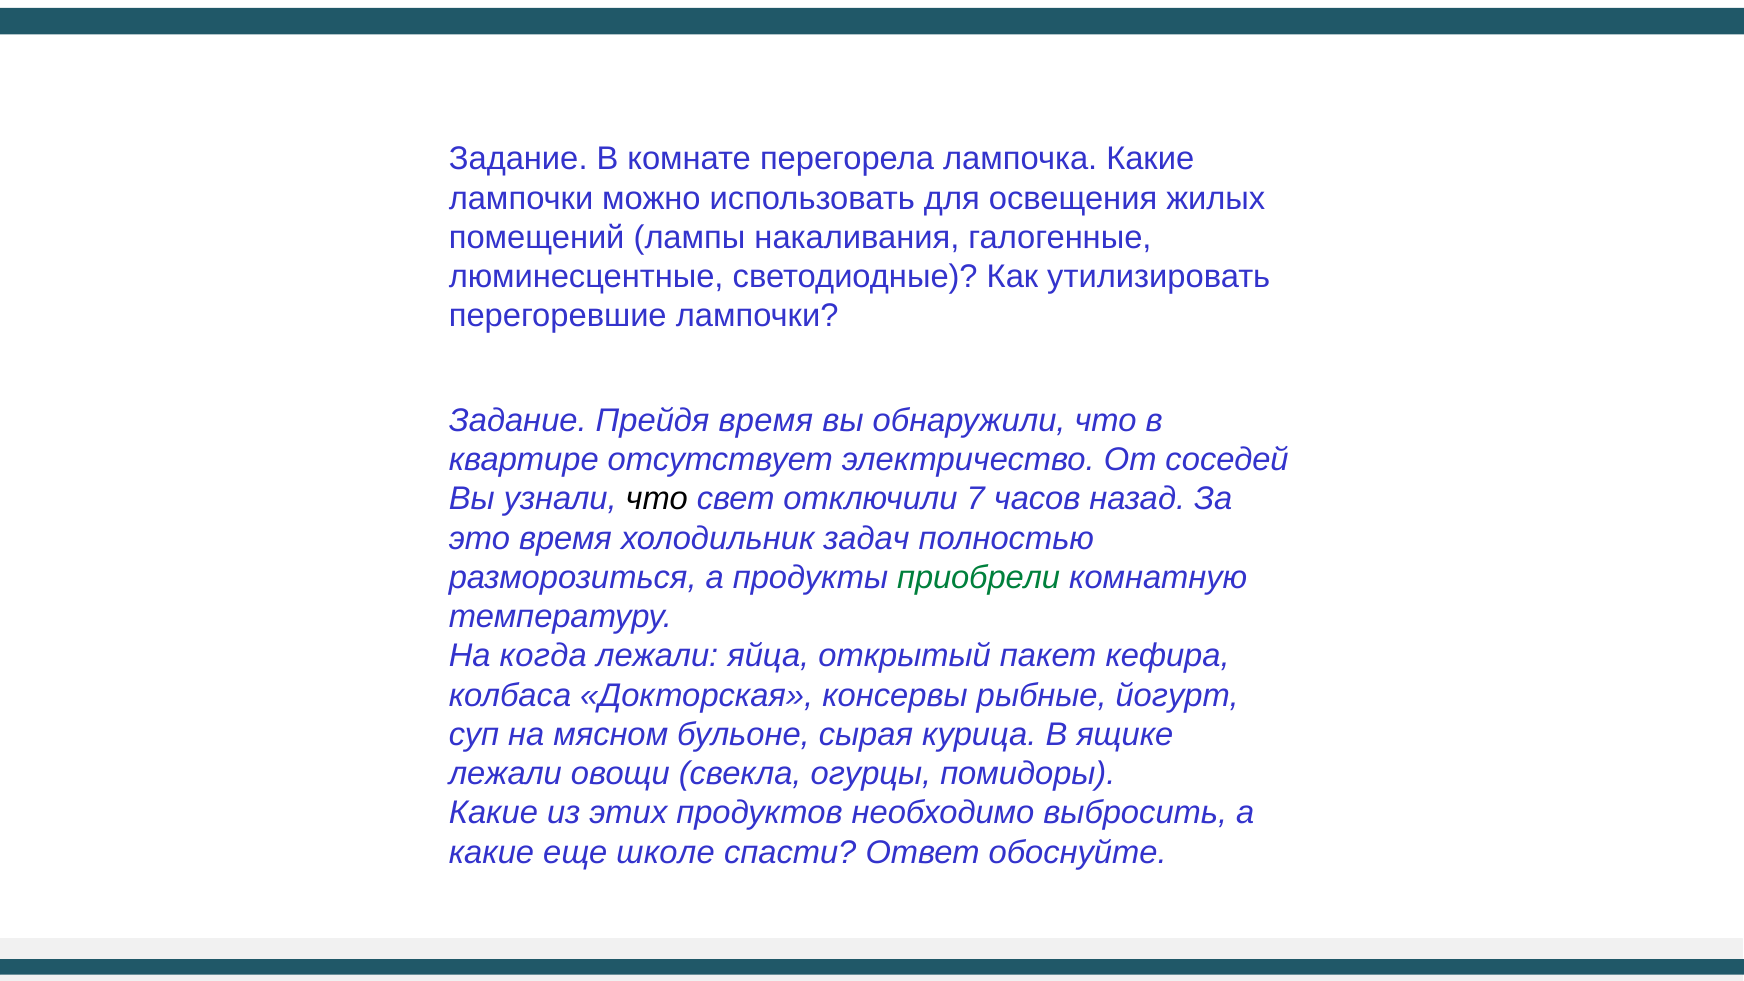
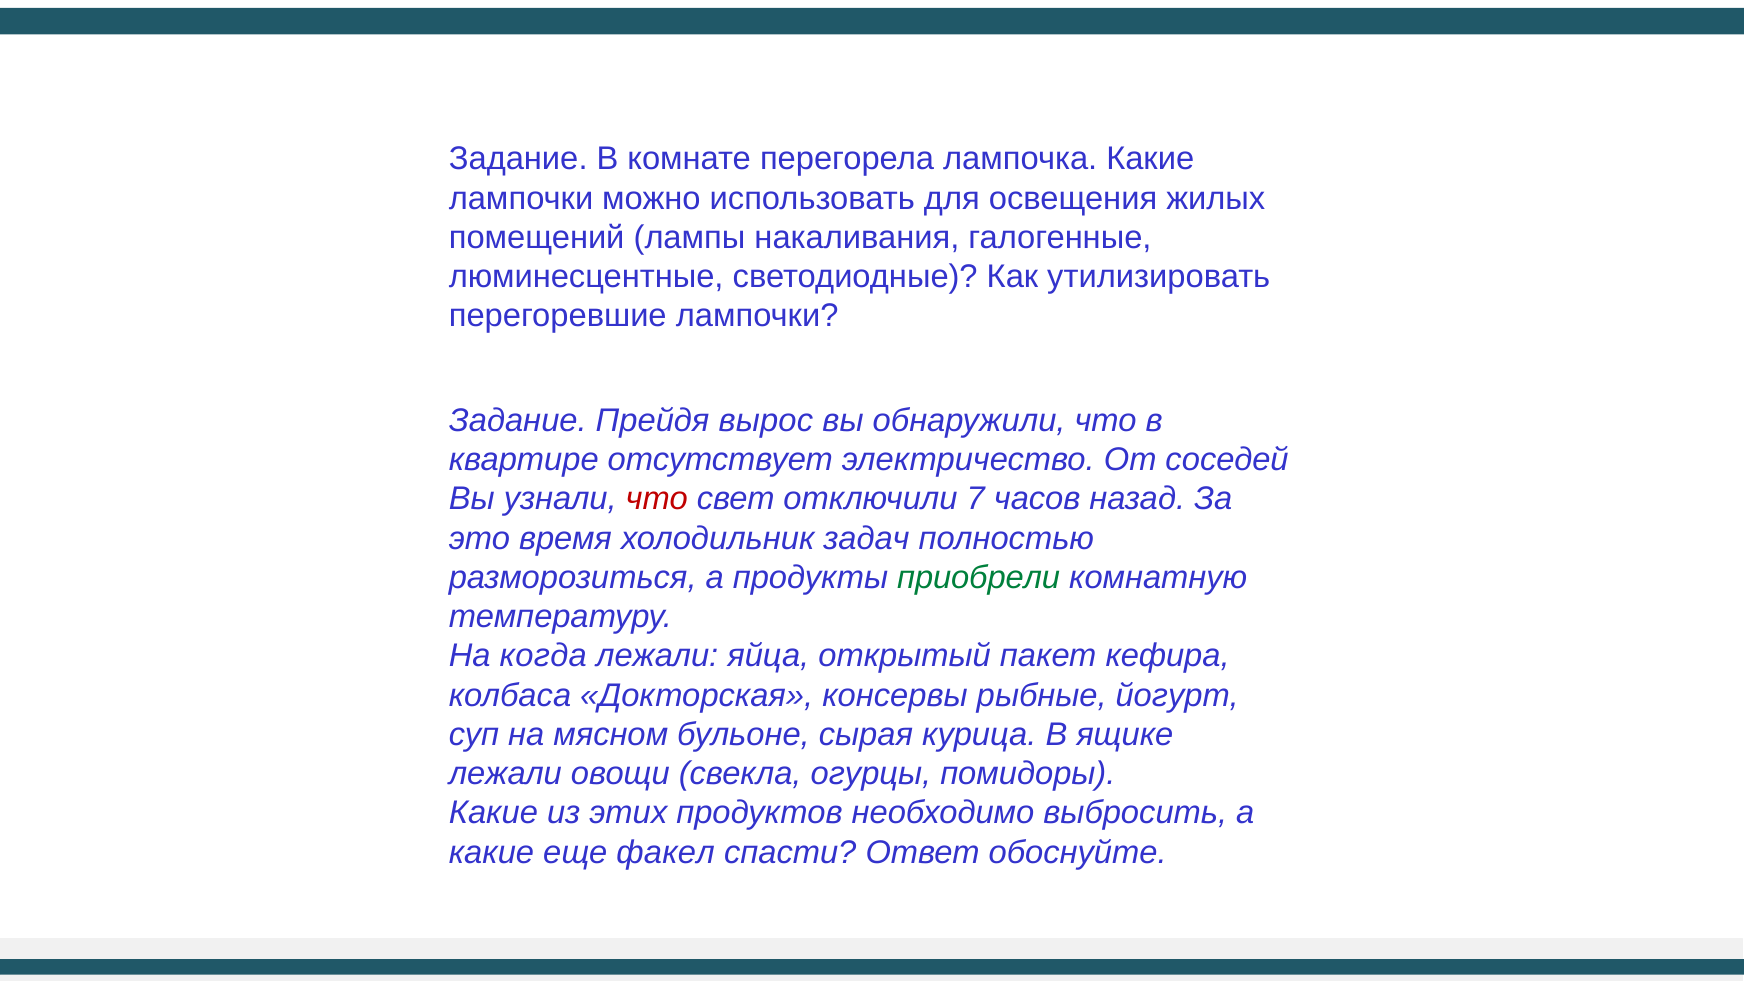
Прейдя время: время -> вырос
что at (657, 499) colour: black -> red
школе: школе -> факел
